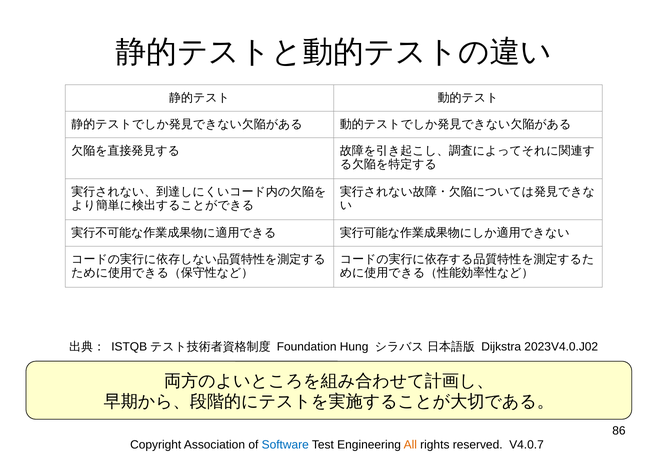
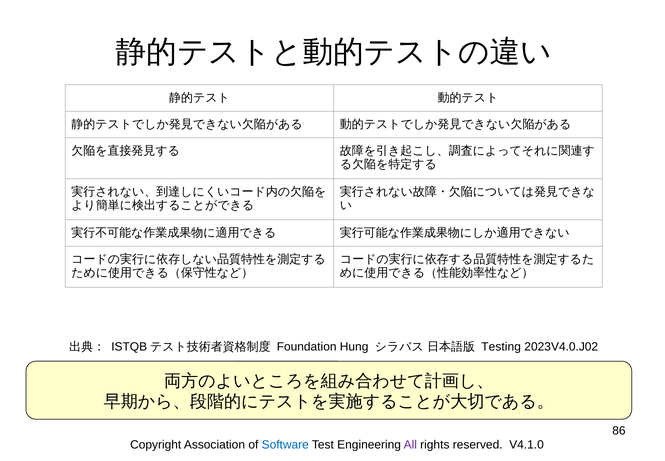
Dijkstra: Dijkstra -> Testing
All colour: orange -> purple
V4.0.7: V4.0.7 -> V4.1.0
